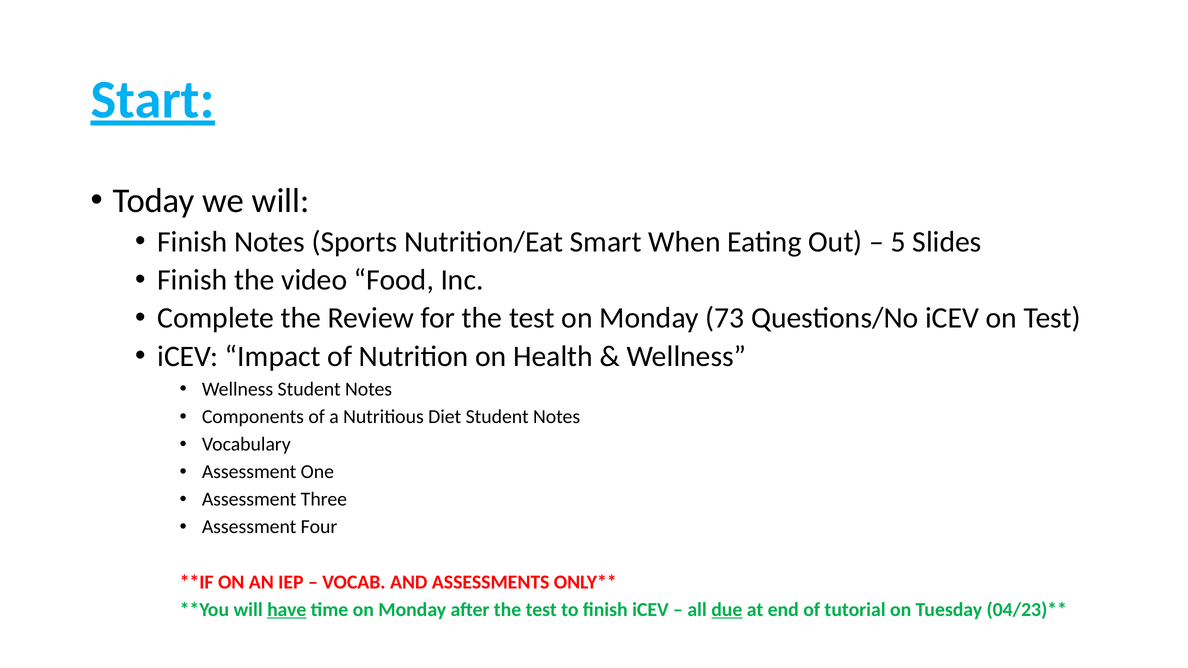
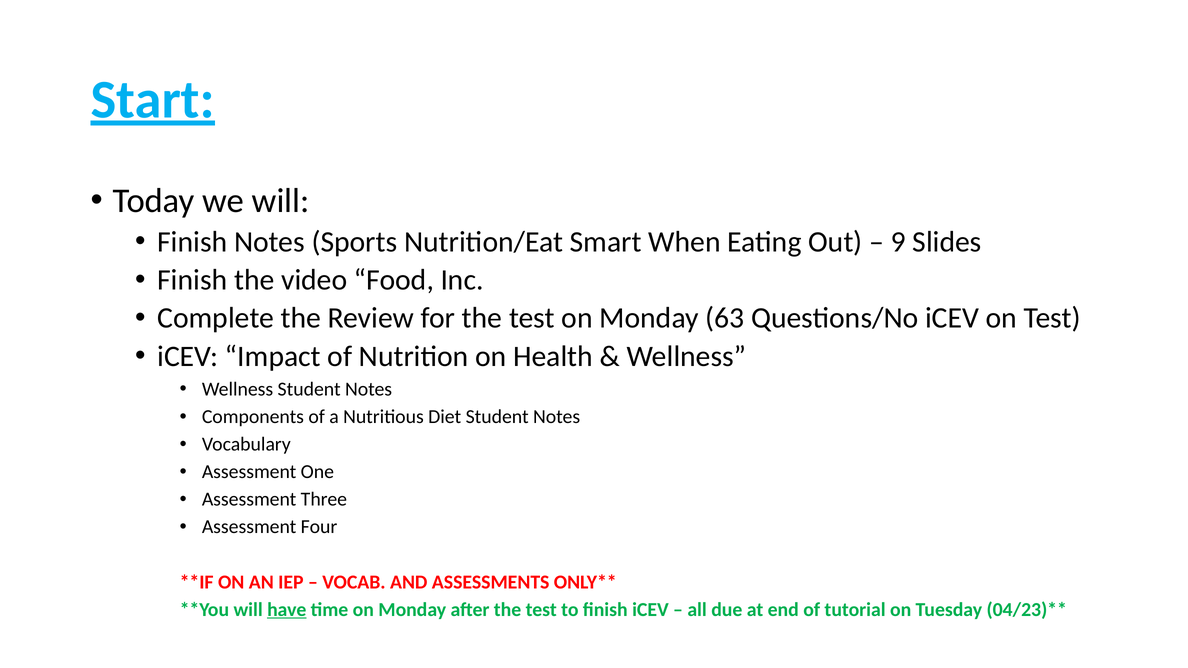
5: 5 -> 9
73: 73 -> 63
due underline: present -> none
